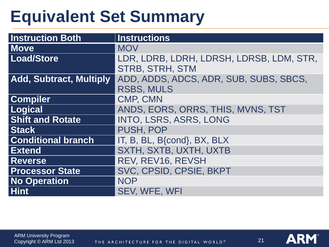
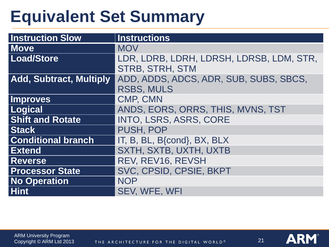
Both: Both -> Slow
Compiler: Compiler -> Improves
LONG: LONG -> CORE
